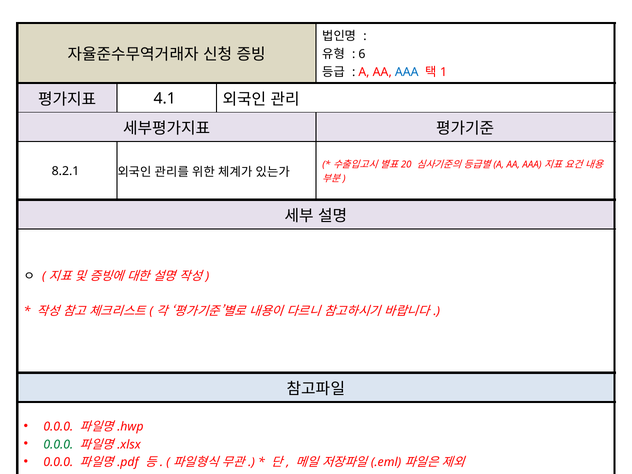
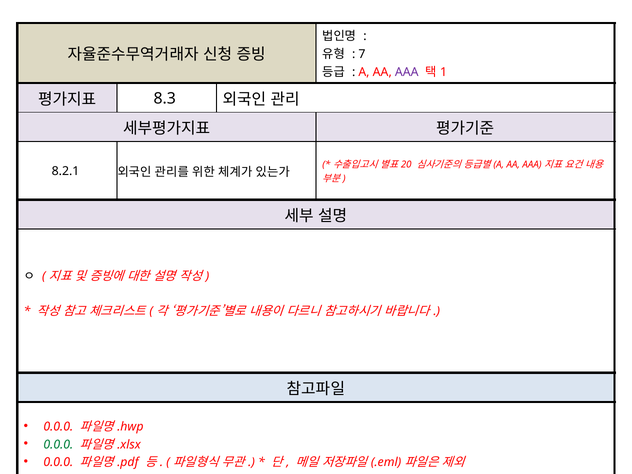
6: 6 -> 7
AAA colour: blue -> purple
4.1: 4.1 -> 8.3
